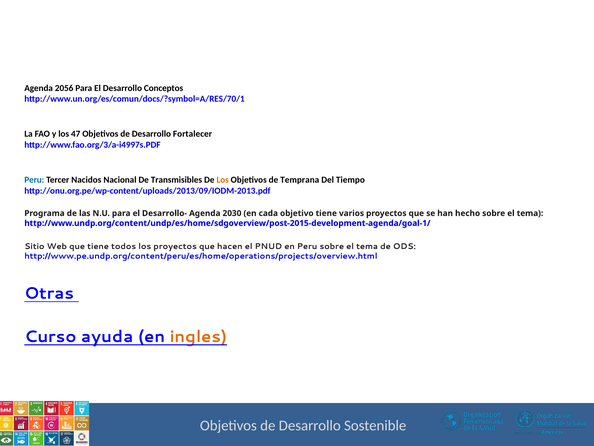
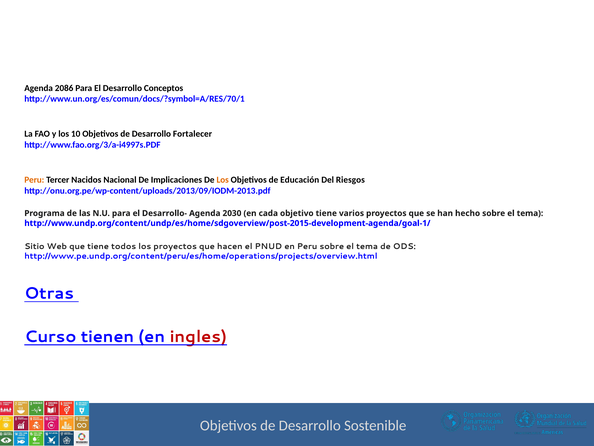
2056: 2056 -> 2086
47: 47 -> 10
Peru at (34, 180) colour: blue -> orange
Transmisibles: Transmisibles -> Implicaciones
Temprana: Temprana -> Educación
Tiempo: Tiempo -> Riesgos
ayuda: ayuda -> tienen
ingles colour: orange -> red
